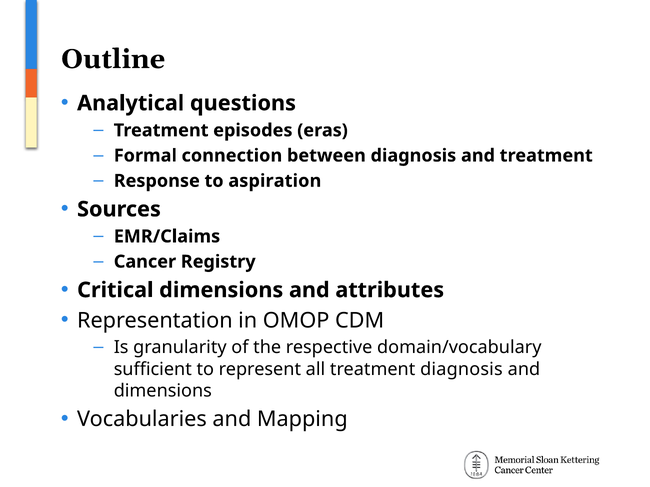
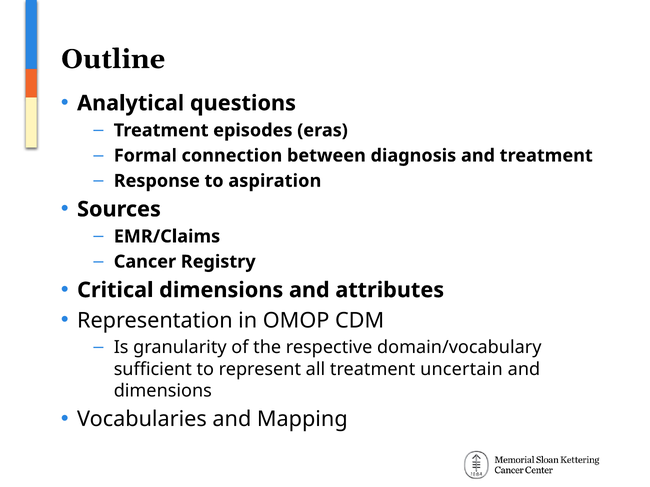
treatment diagnosis: diagnosis -> uncertain
